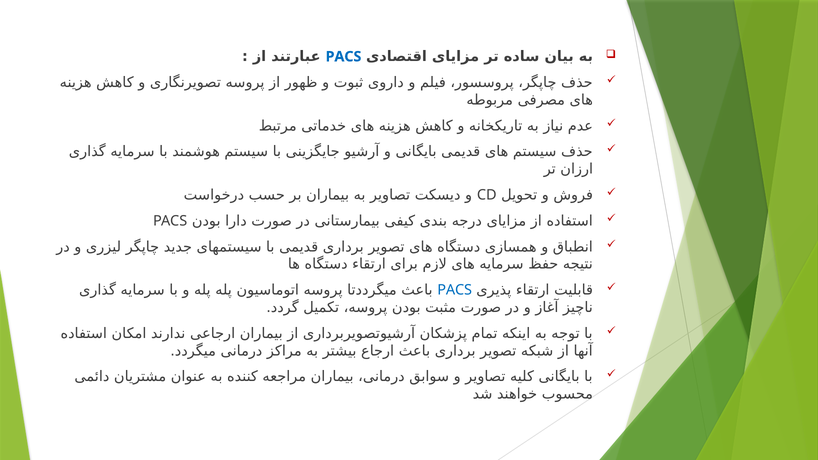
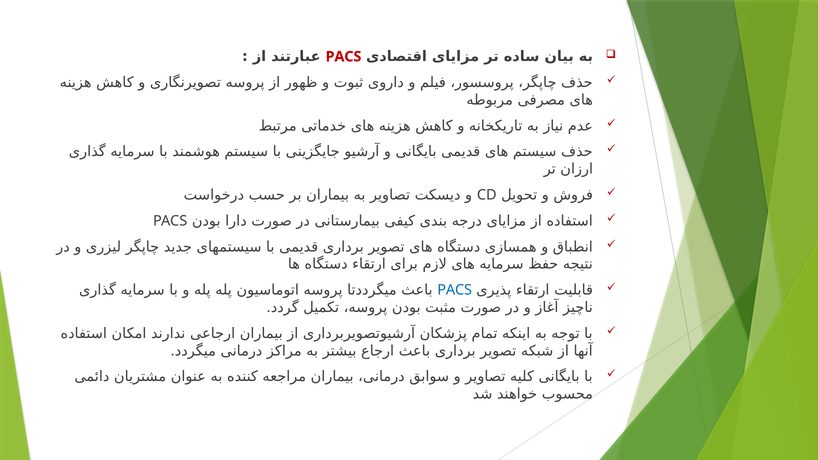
PACS at (343, 57) colour: blue -> red
